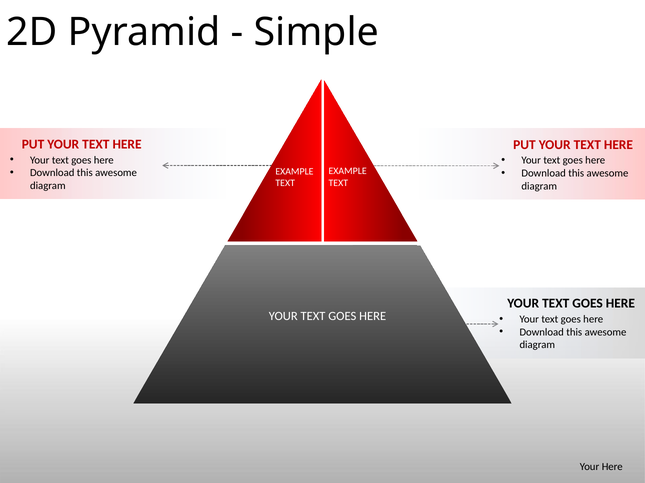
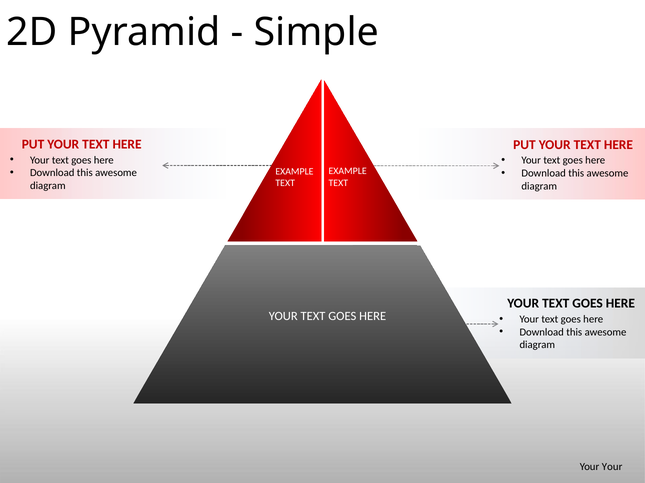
Your Here: Here -> Your
